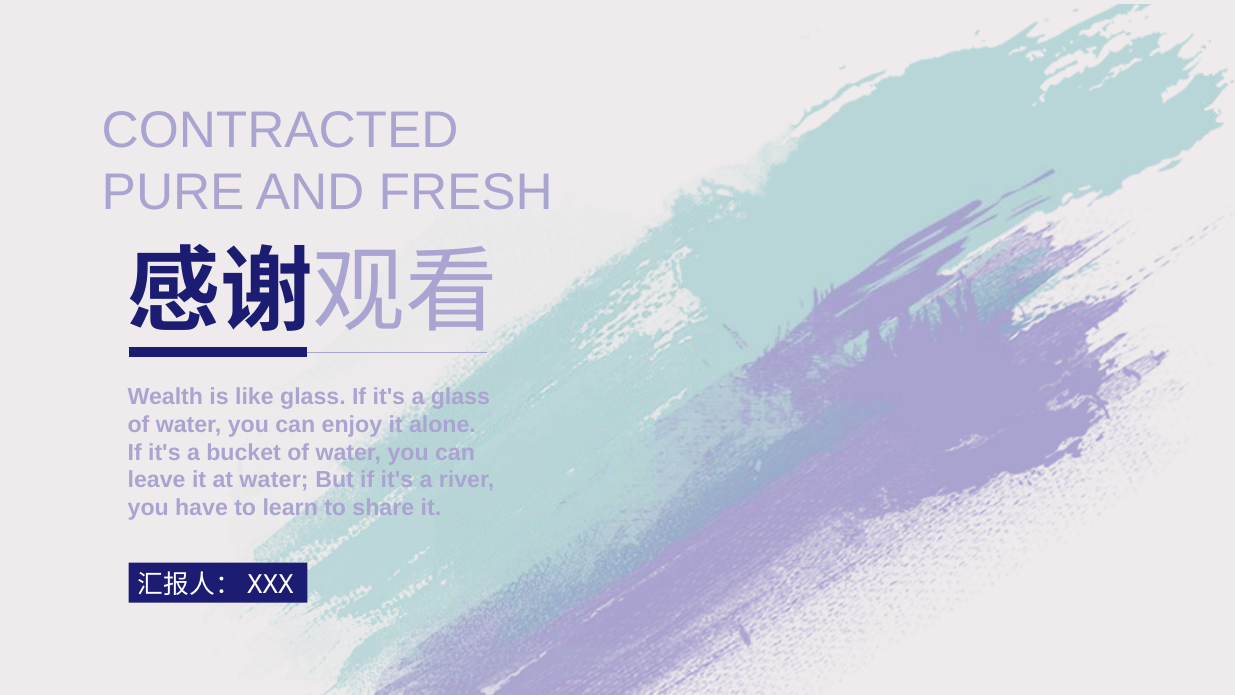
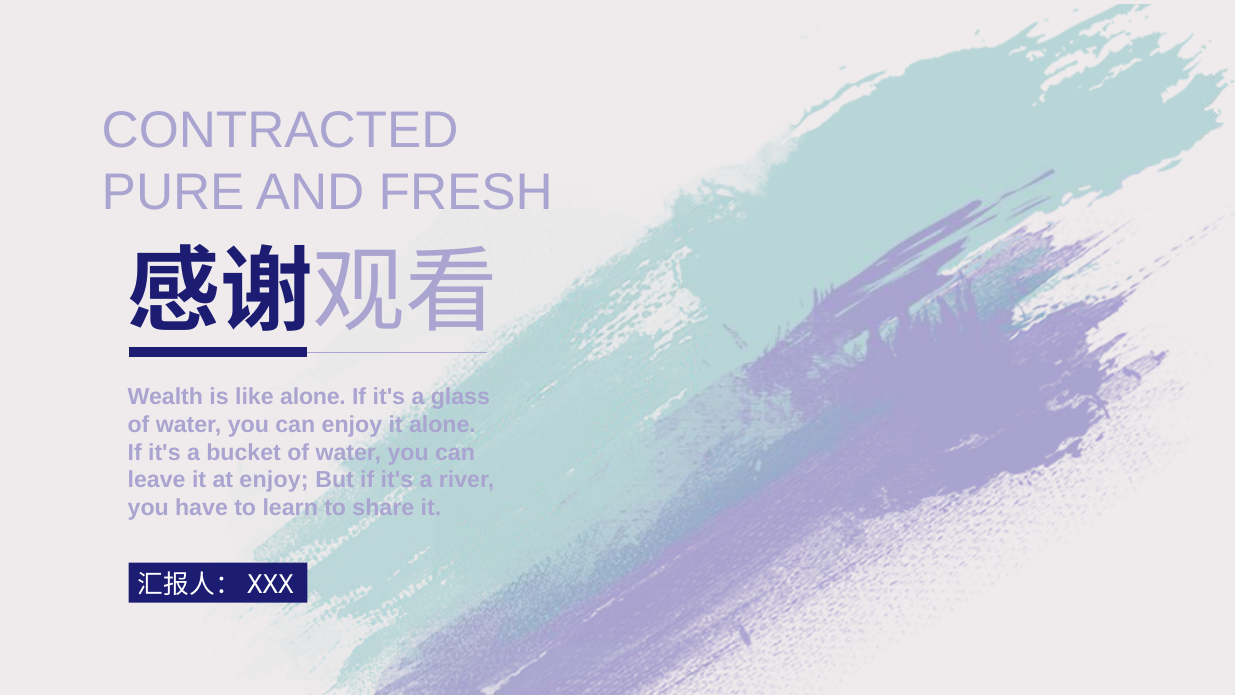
like glass: glass -> alone
at water: water -> enjoy
